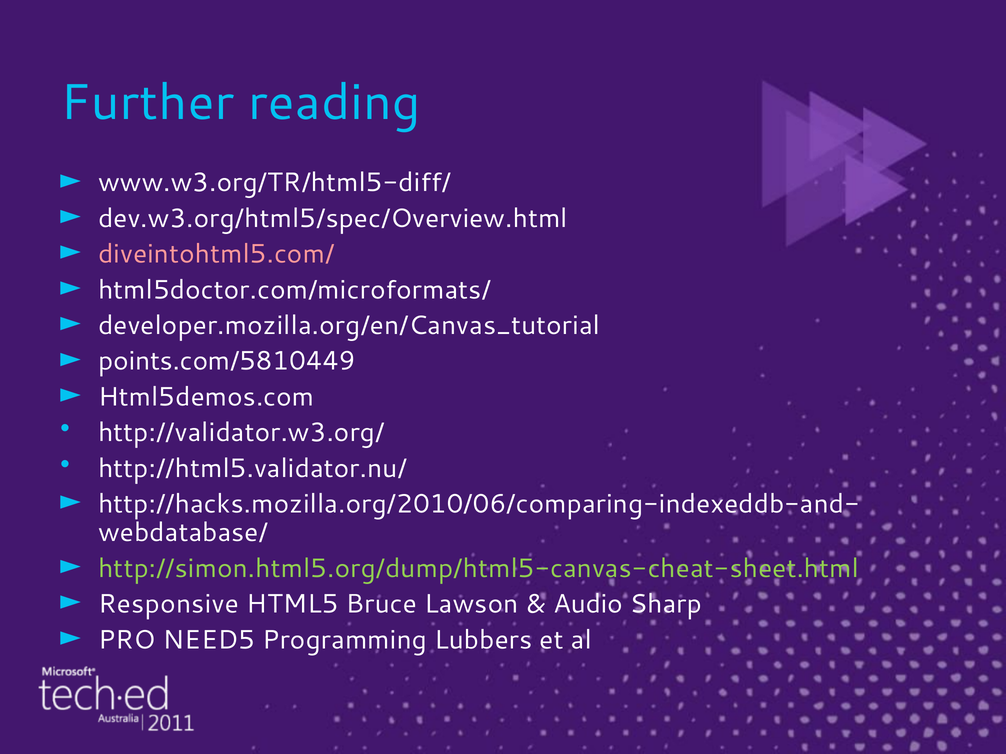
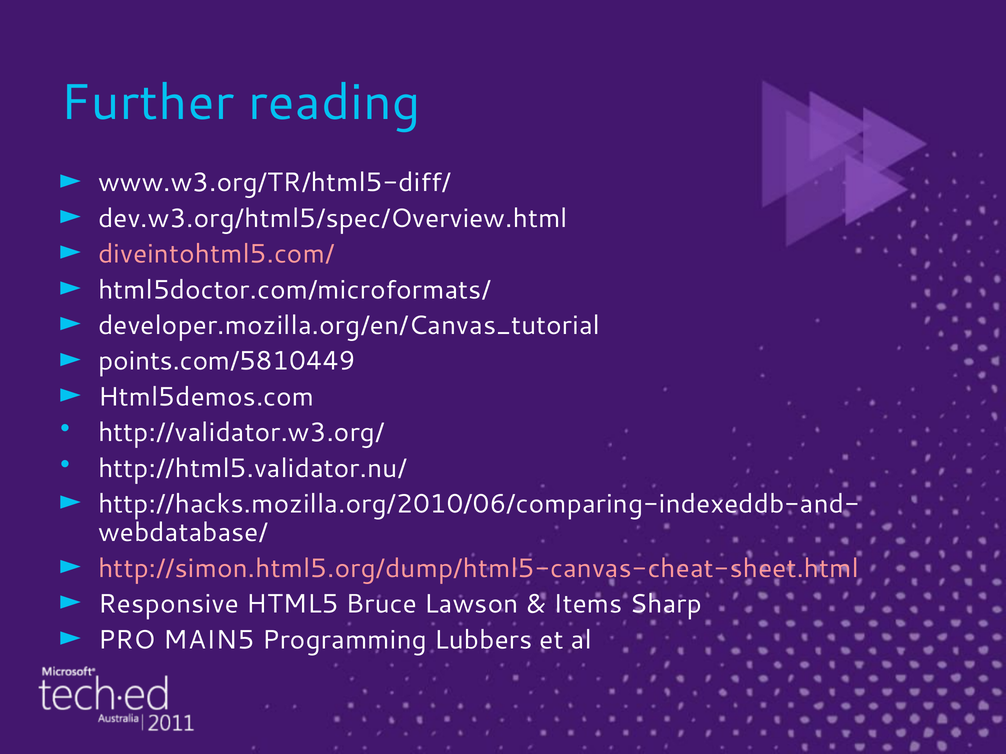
http://simon.html5.org/dump/html5-canvas-cheat-sheet.html colour: light green -> pink
Audio: Audio -> Items
NEED5: NEED5 -> MAIN5
